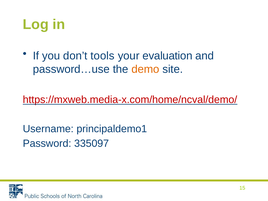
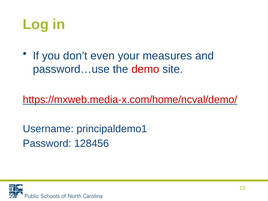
tools: tools -> even
evaluation: evaluation -> measures
demo colour: orange -> red
335097: 335097 -> 128456
